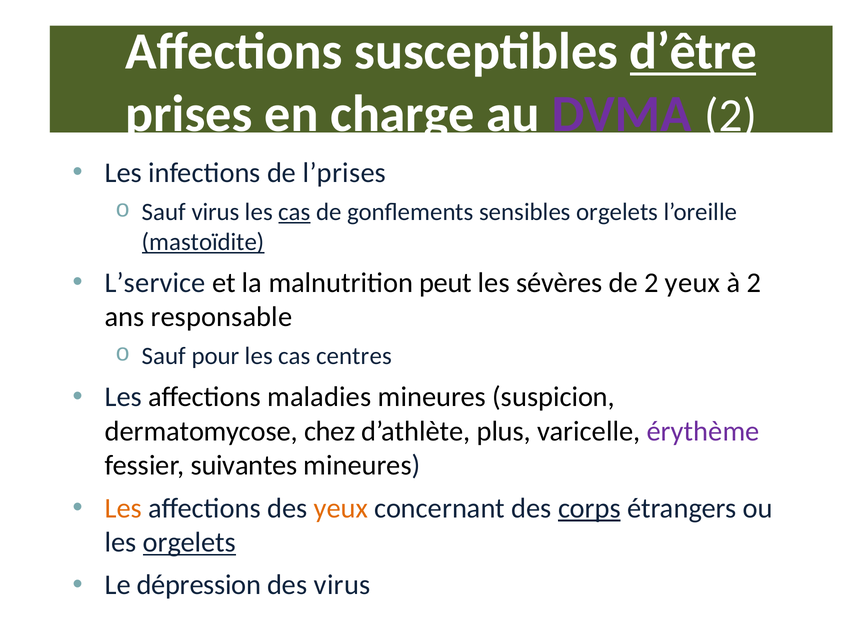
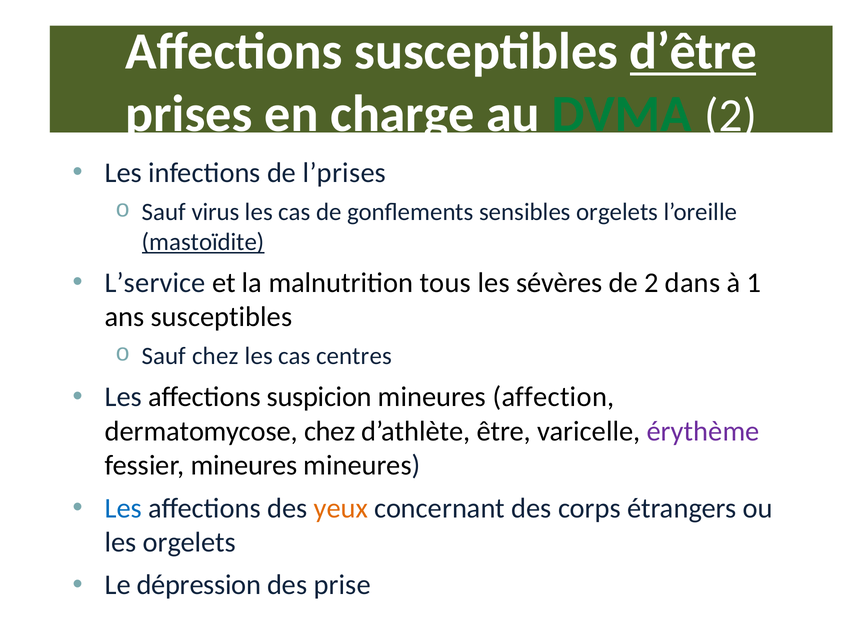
DVMA colour: purple -> green
cas at (294, 212) underline: present -> none
peut: peut -> tous
2 yeux: yeux -> dans
à 2: 2 -> 1
ans responsable: responsable -> susceptibles
Sauf pour: pour -> chez
maladies: maladies -> suspicion
suspicion: suspicion -> affection
plus: plus -> être
fessier suivantes: suivantes -> mineures
Les at (123, 508) colour: orange -> blue
corps underline: present -> none
orgelets at (189, 542) underline: present -> none
des virus: virus -> prise
